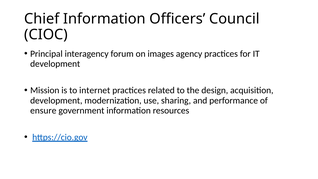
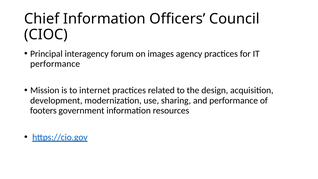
development at (55, 64): development -> performance
ensure: ensure -> footers
